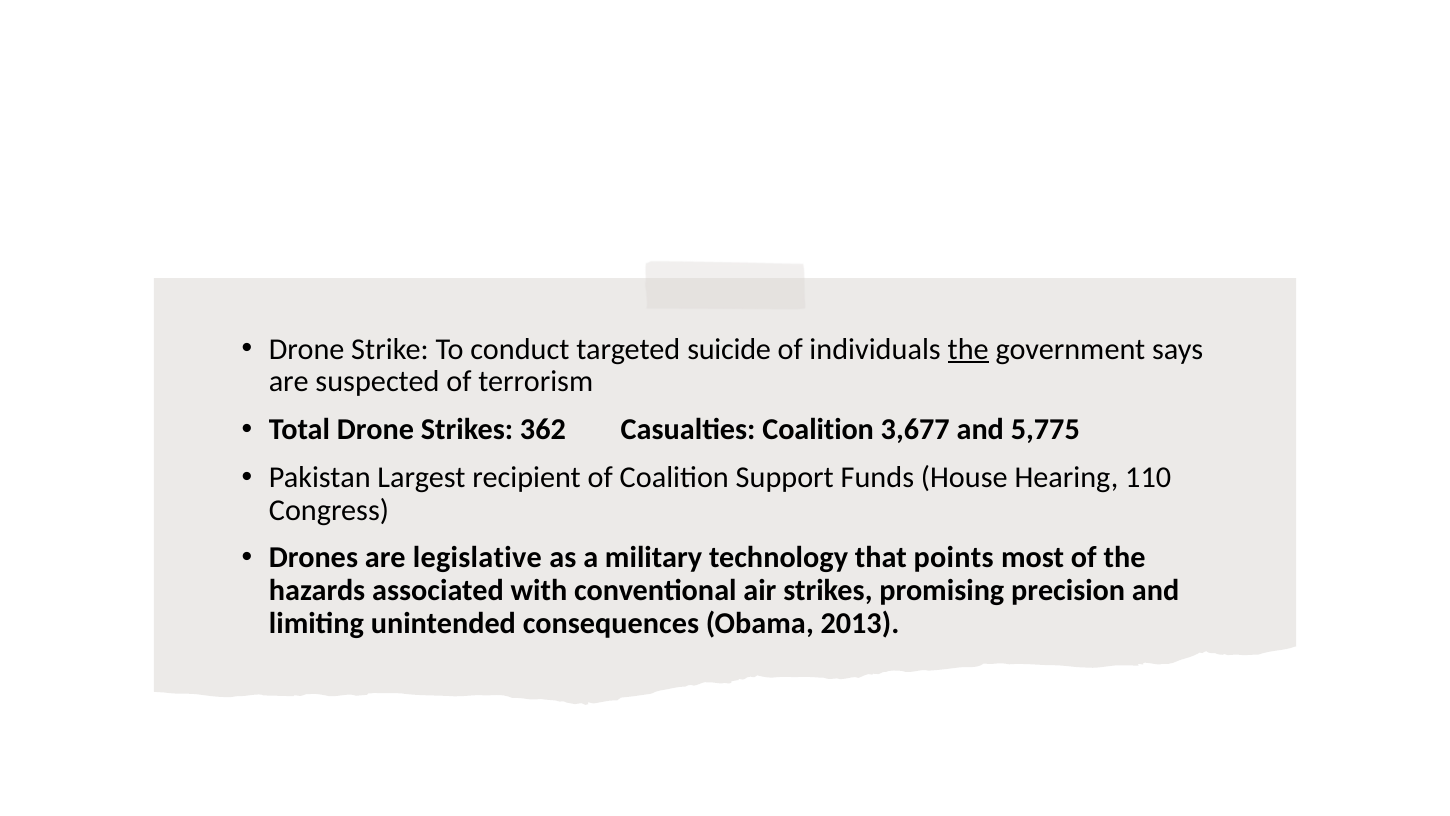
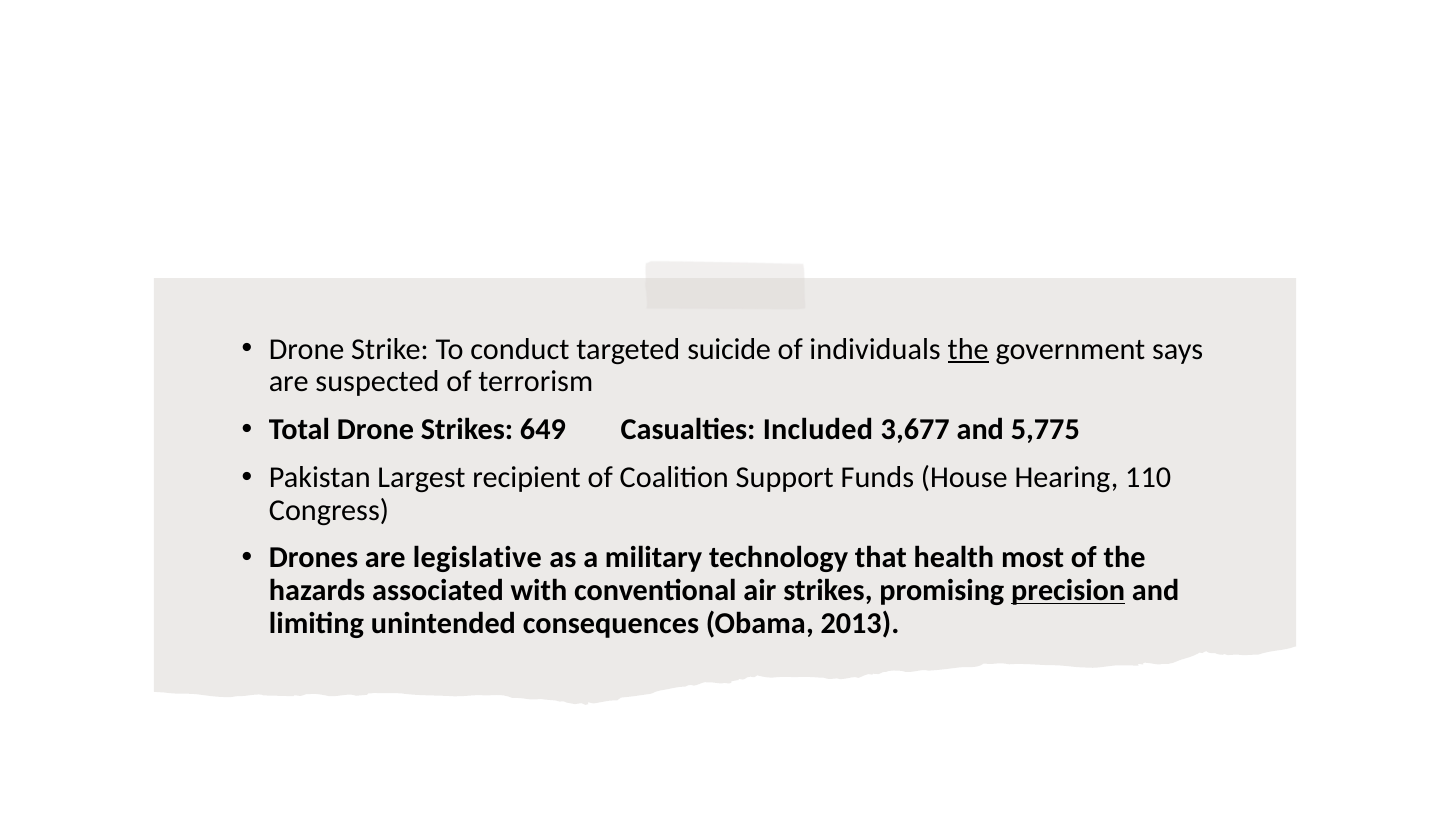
362: 362 -> 649
Casualties Coalition: Coalition -> Included
points: points -> health
precision underline: none -> present
